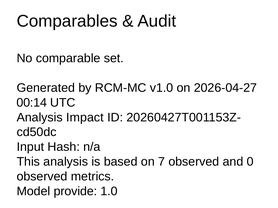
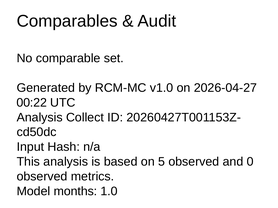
00:14: 00:14 -> 00:22
Impact: Impact -> Collect
7: 7 -> 5
provide: provide -> months
